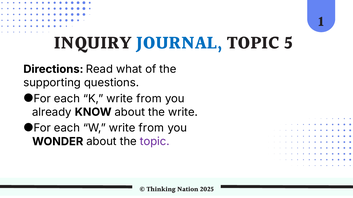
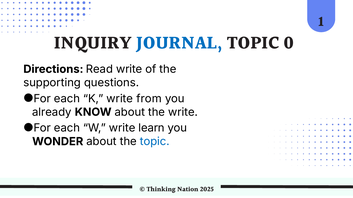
5: 5 -> 0
Read what: what -> write
W write from: from -> learn
topic at (155, 142) colour: purple -> blue
